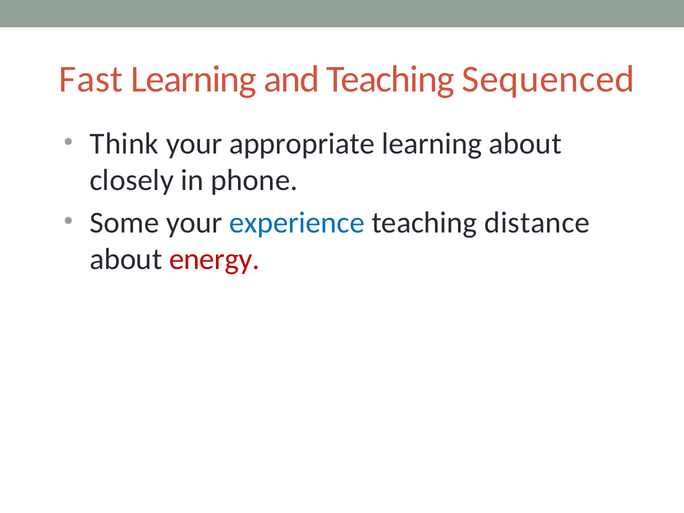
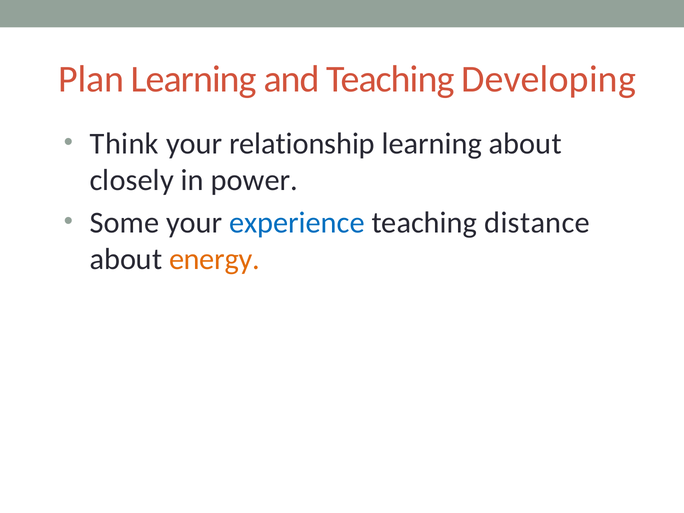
Fast: Fast -> Plan
Sequenced: Sequenced -> Developing
appropriate: appropriate -> relationship
phone: phone -> power
energy colour: red -> orange
